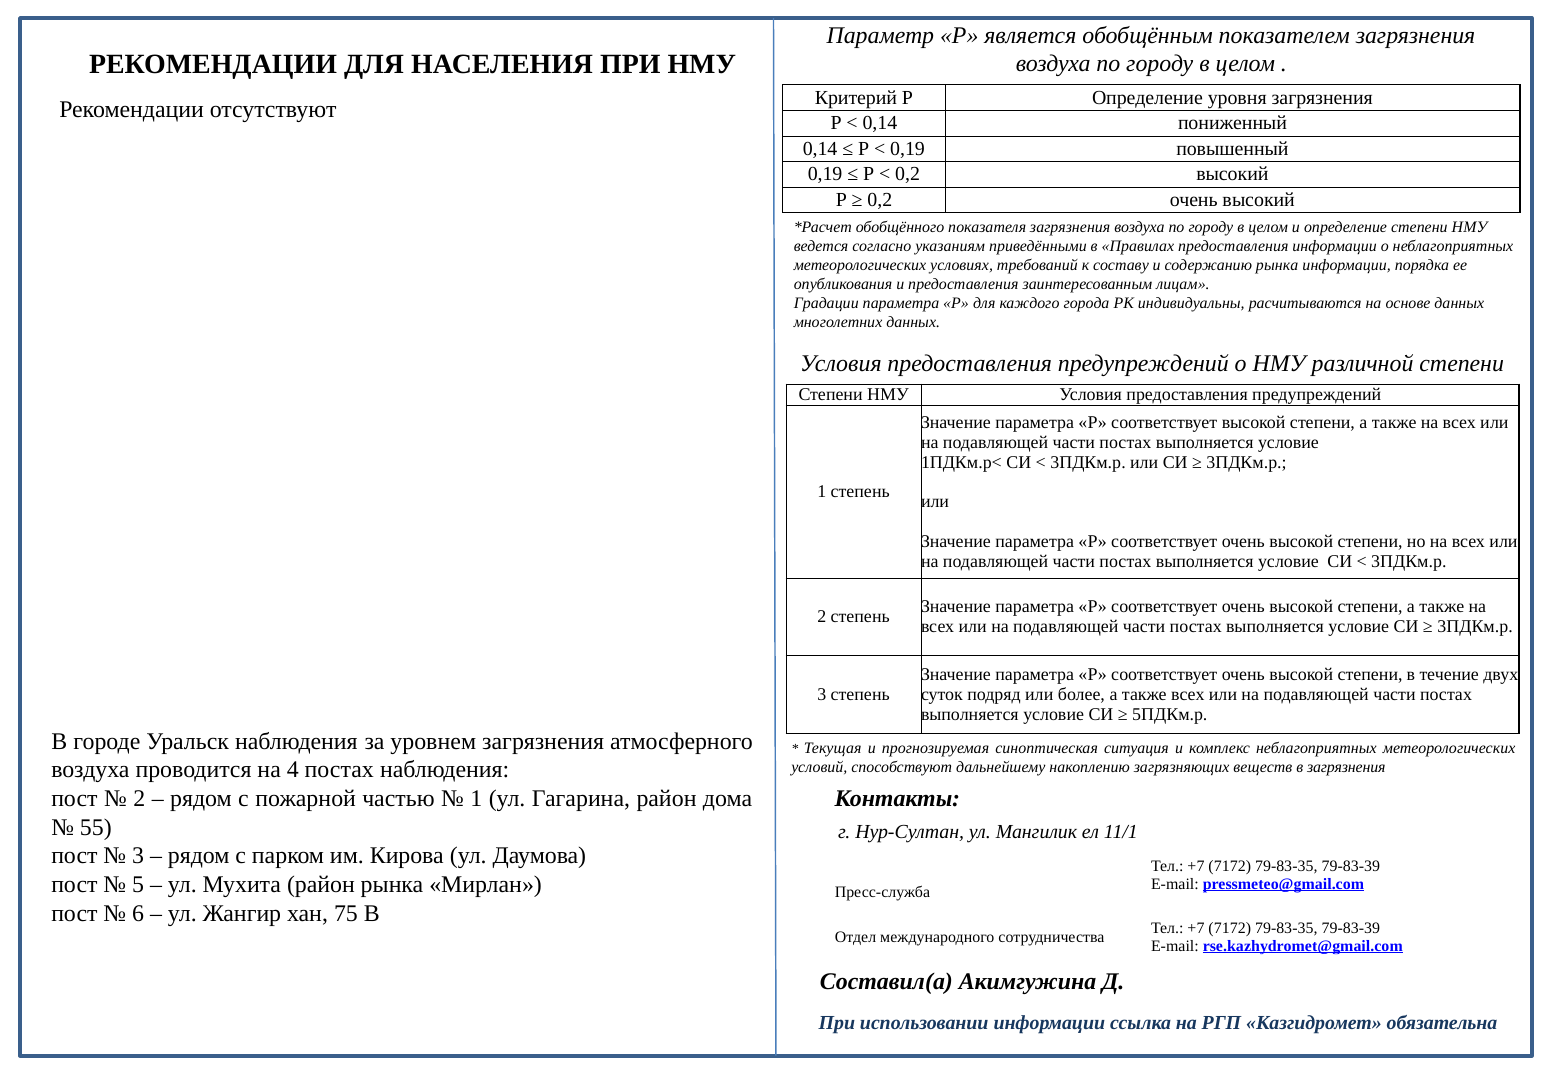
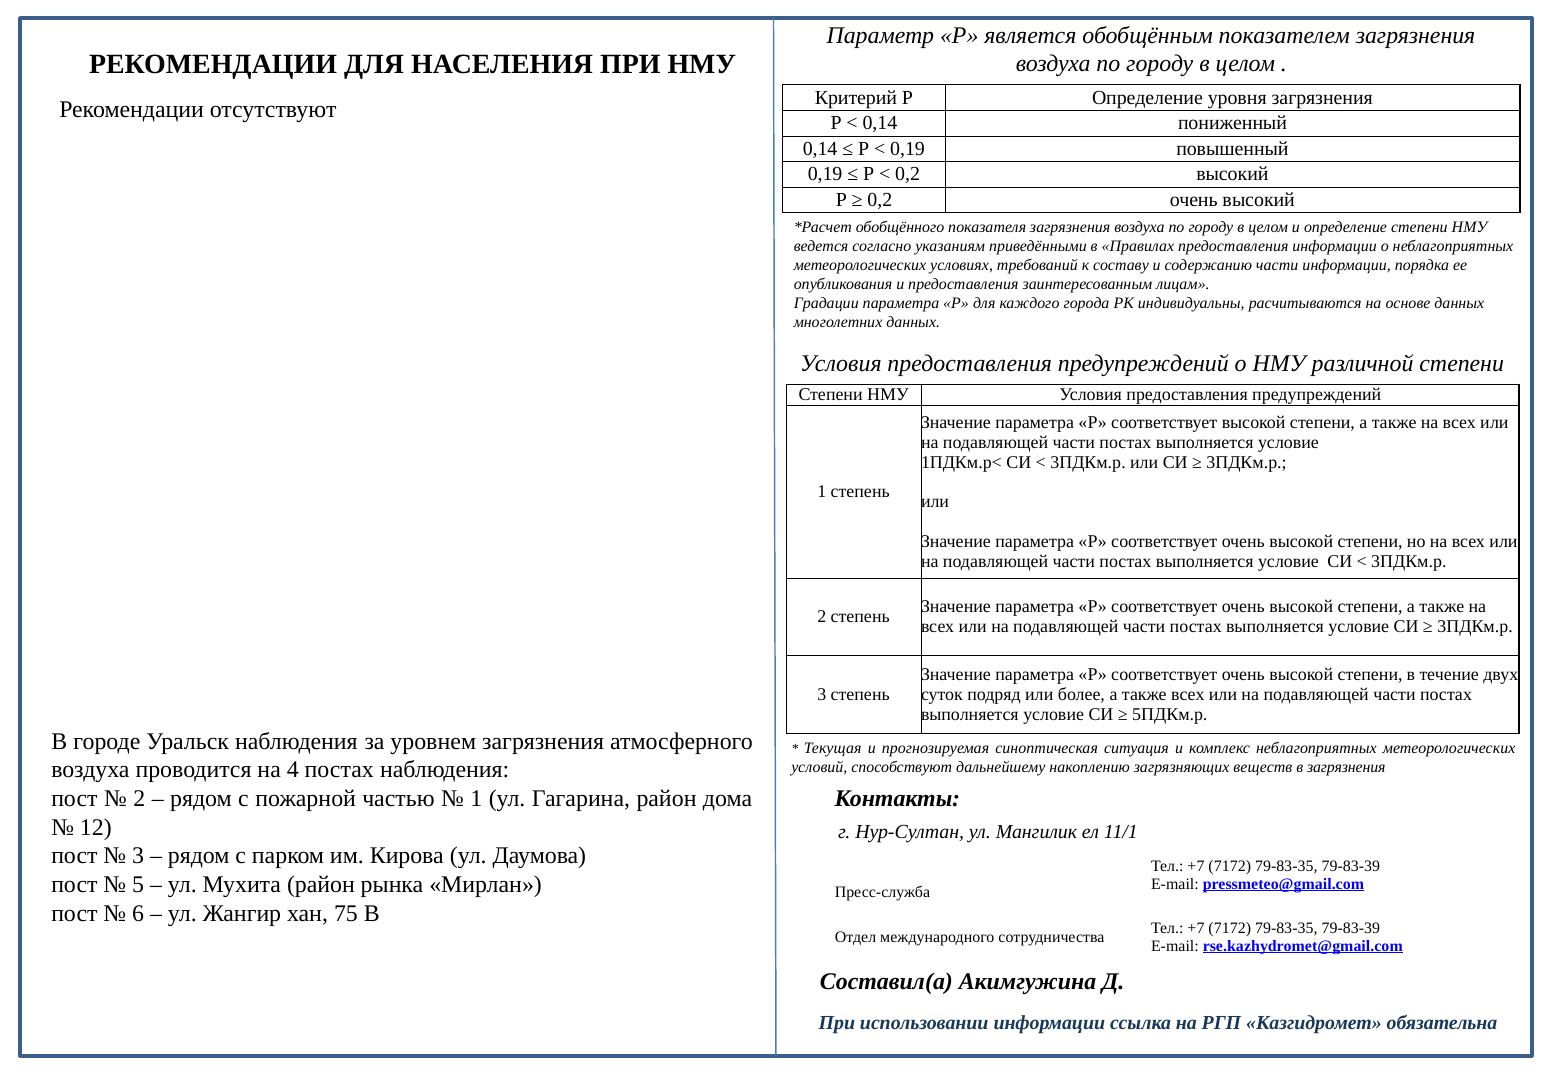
содержанию рынка: рынка -> части
55: 55 -> 12
